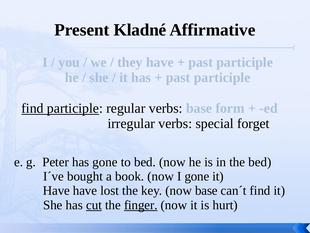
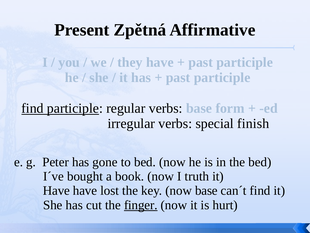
Kladné: Kladné -> Zpětná
forget: forget -> finish
I gone: gone -> truth
cut underline: present -> none
